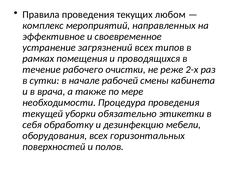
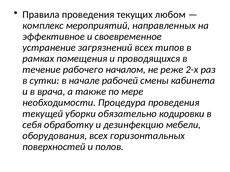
очистки: очистки -> началом
этикетки: этикетки -> кодировки
